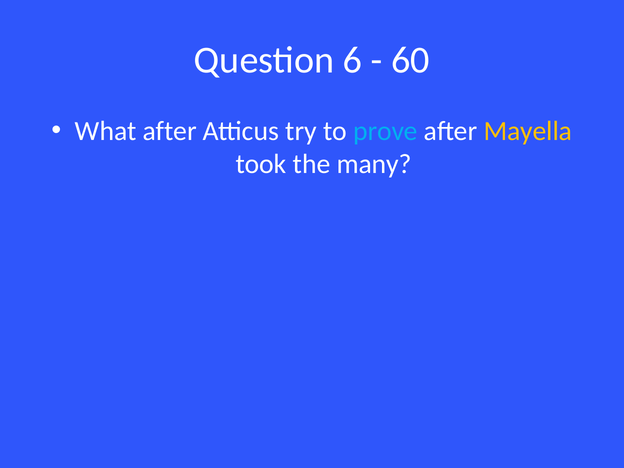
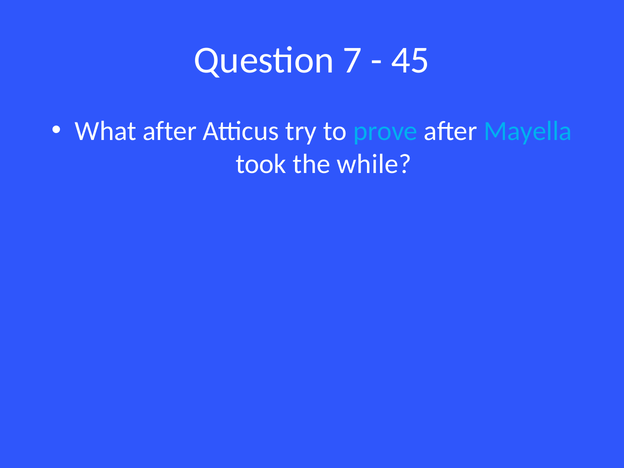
6: 6 -> 7
60: 60 -> 45
Mayella colour: yellow -> light blue
many: many -> while
